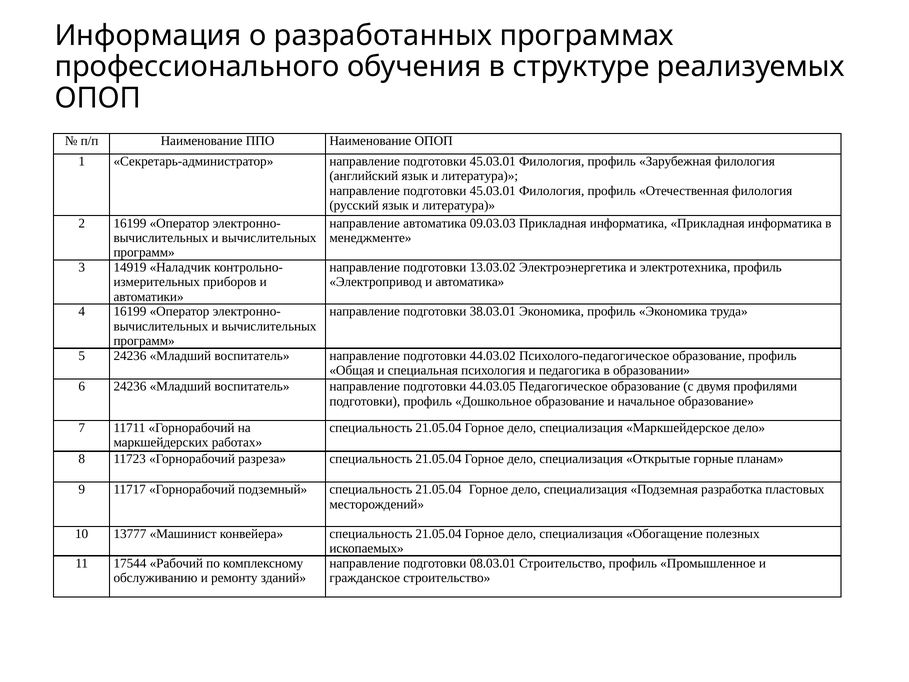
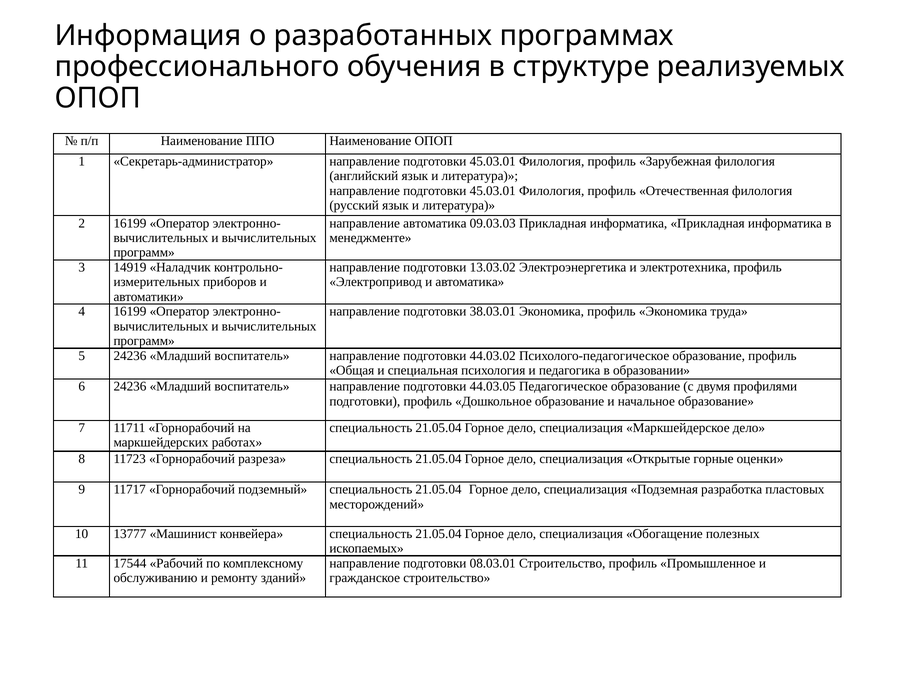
планам: планам -> оценки
